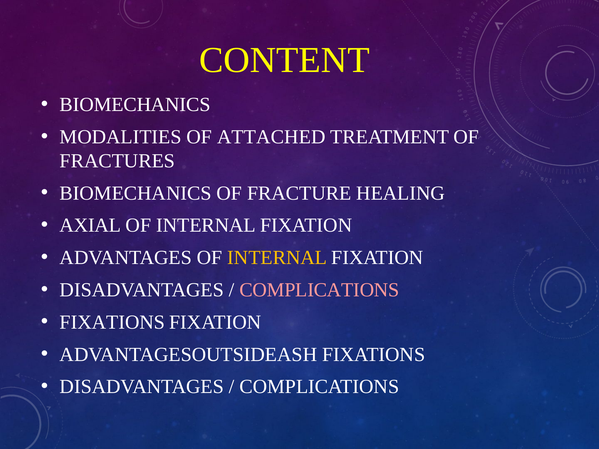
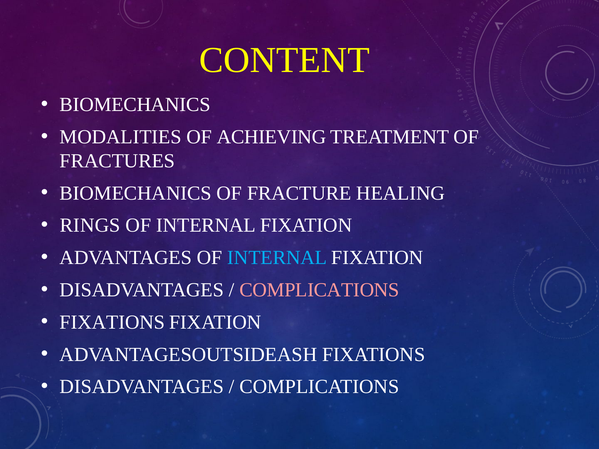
ATTACHED: ATTACHED -> ACHIEVING
AXIAL: AXIAL -> RINGS
INTERNAL at (277, 258) colour: yellow -> light blue
